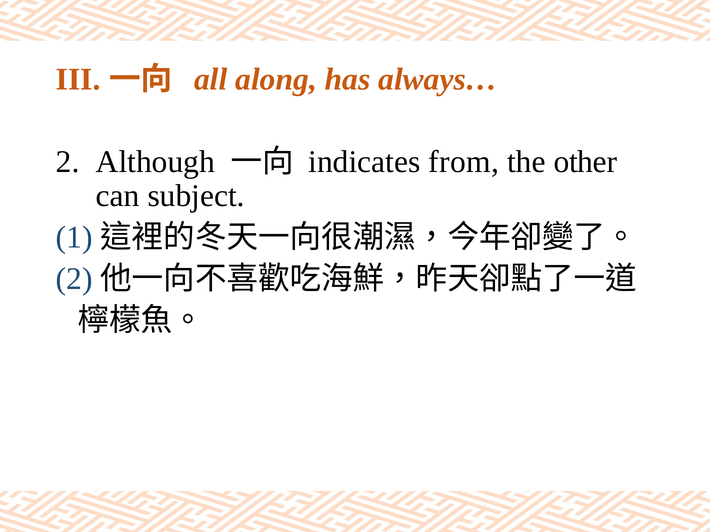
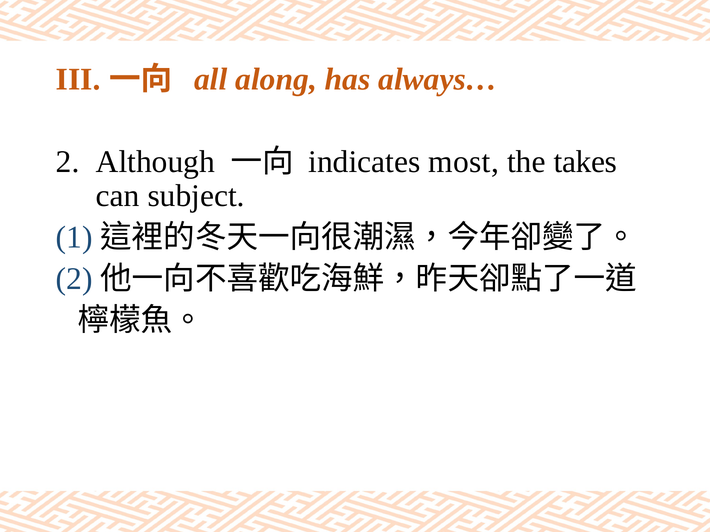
from: from -> most
other: other -> takes
